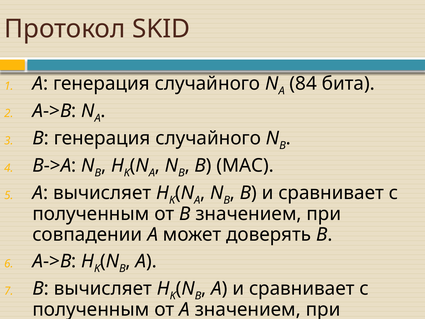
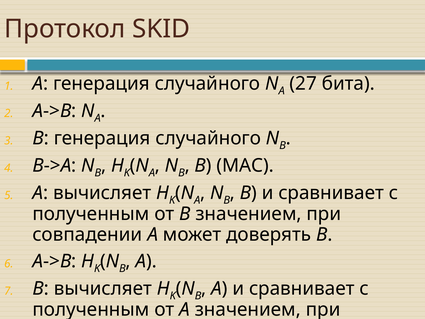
84: 84 -> 27
